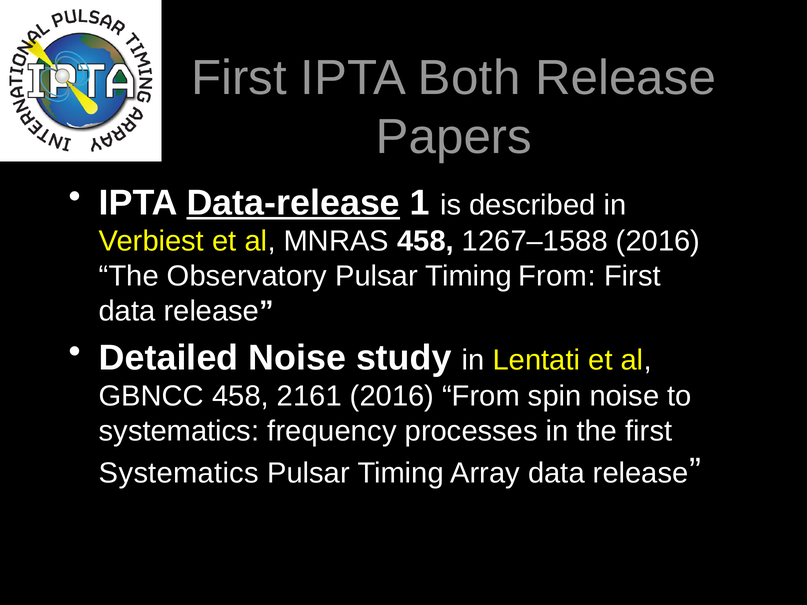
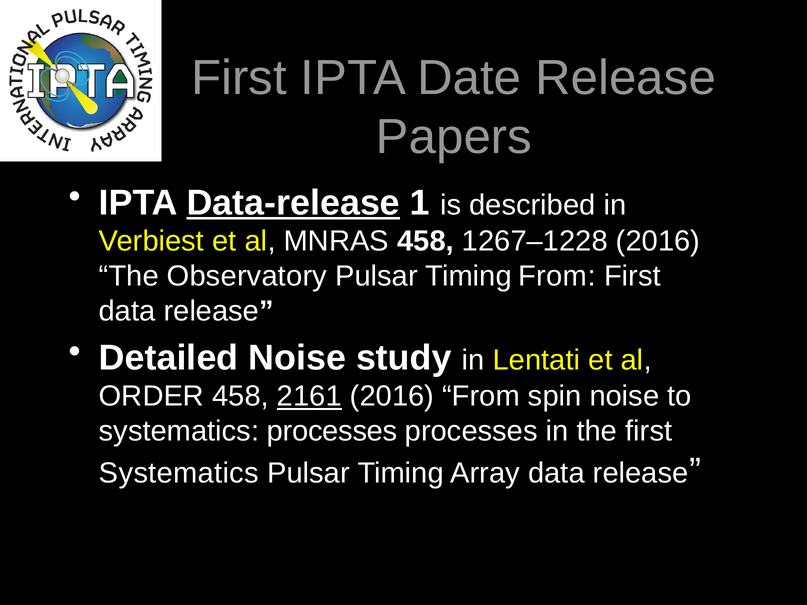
Both: Both -> Date
1267–1588: 1267–1588 -> 1267–1228
GBNCC: GBNCC -> ORDER
2161 underline: none -> present
systematics frequency: frequency -> processes
